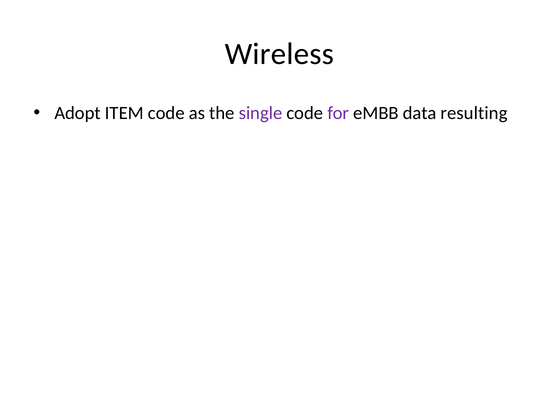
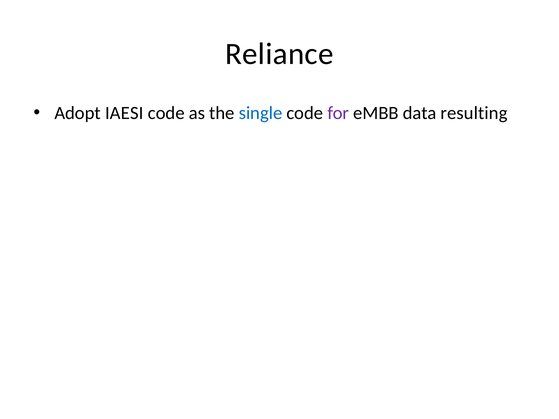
Wireless: Wireless -> Reliance
ITEM: ITEM -> IAESI
single colour: purple -> blue
